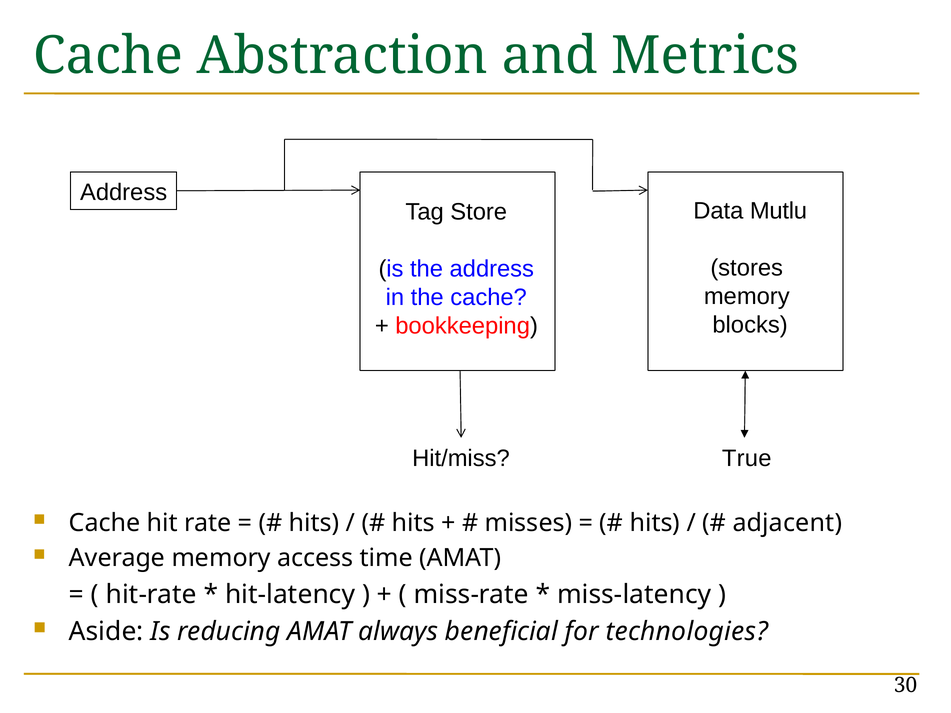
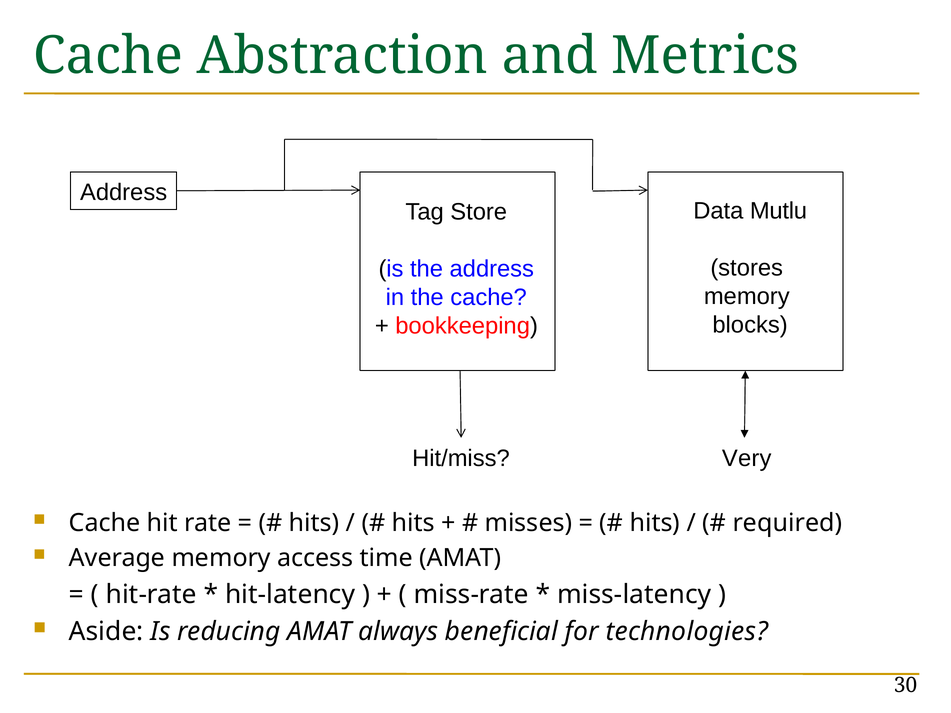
True: True -> Very
adjacent: adjacent -> required
